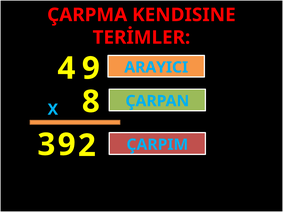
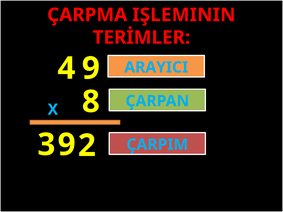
KENDISINE: KENDISINE -> IŞLEMININ
